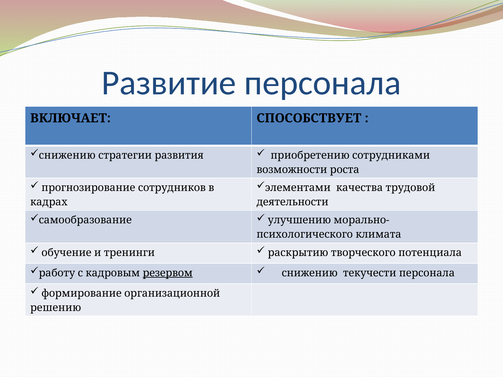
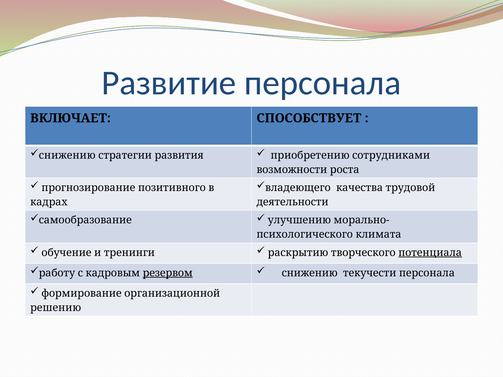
сотрудников: сотрудников -> позитивного
элементами: элементами -> владеющего
потенциала underline: none -> present
